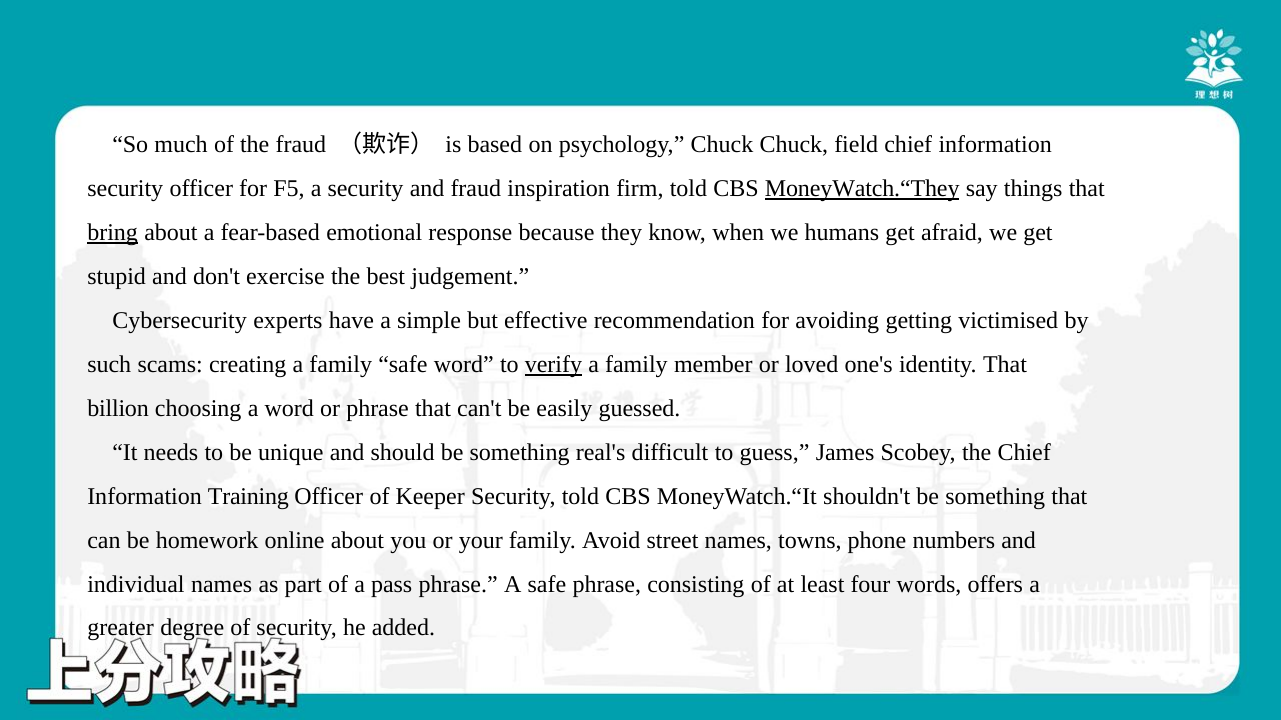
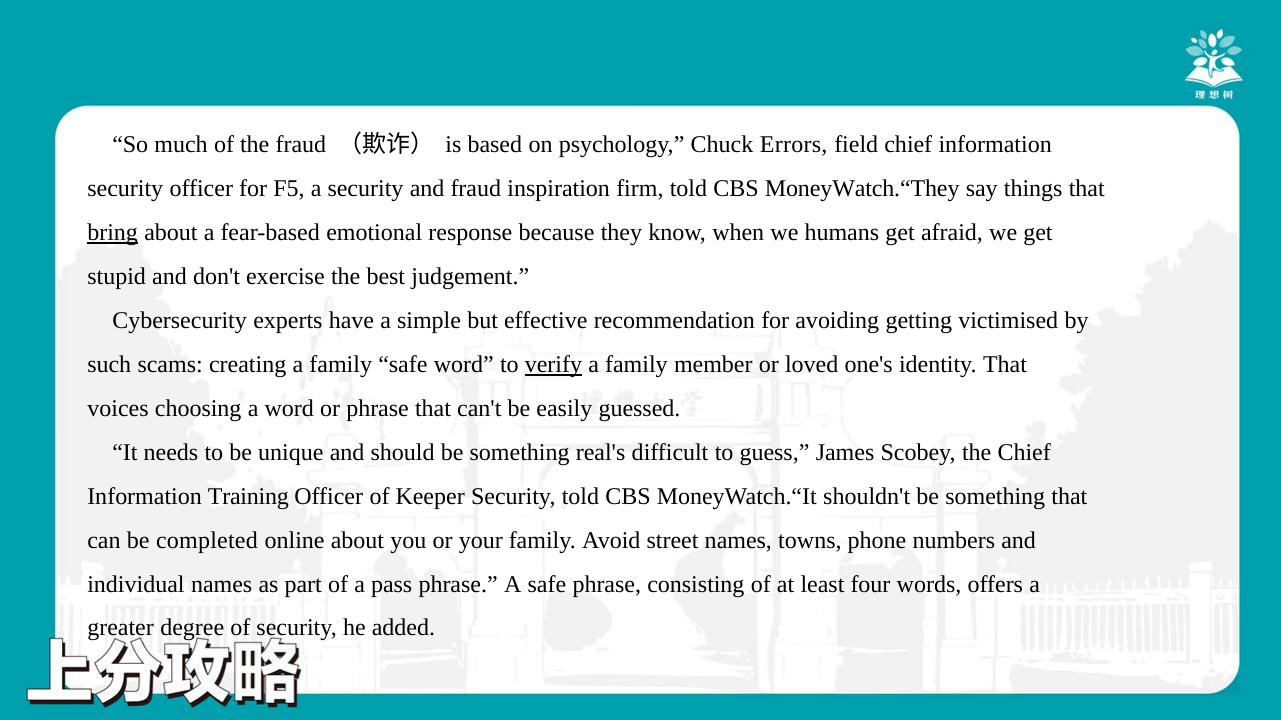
Chuck Chuck: Chuck -> Errors
MoneyWatch.“They underline: present -> none
billion: billion -> voices
homework: homework -> completed
